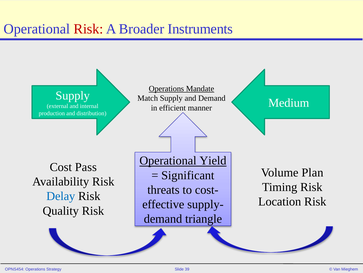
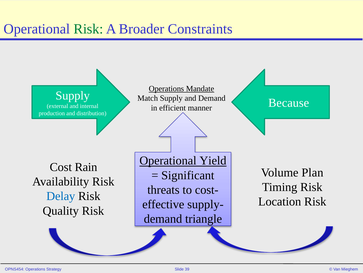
Risk at (88, 29) colour: red -> green
Instruments: Instruments -> Constraints
Medium: Medium -> Because
Pass: Pass -> Rain
